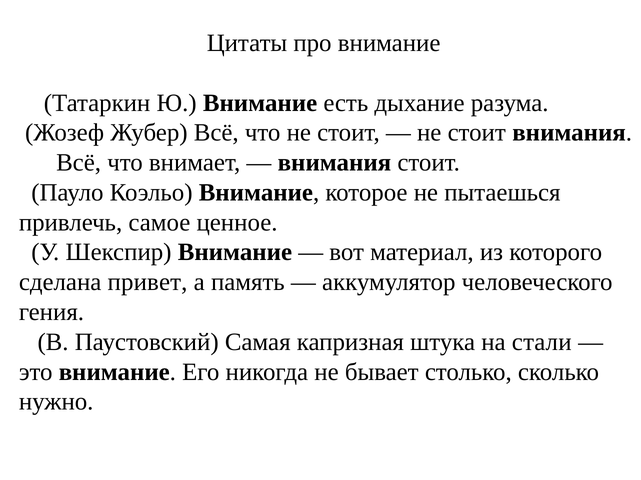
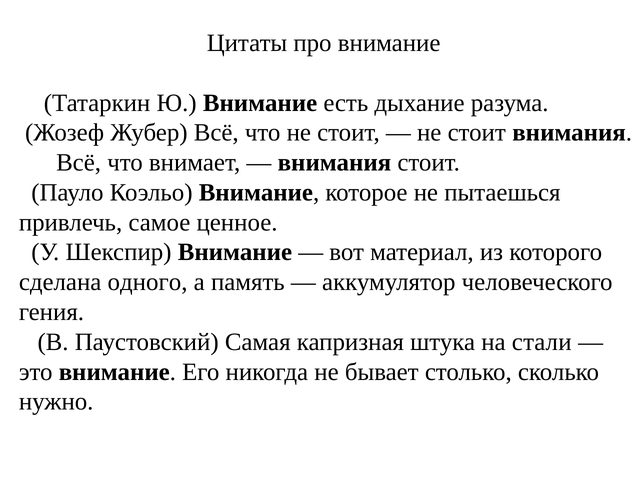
привет: привет -> одного
